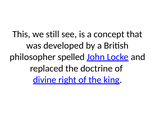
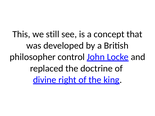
spelled: spelled -> control
